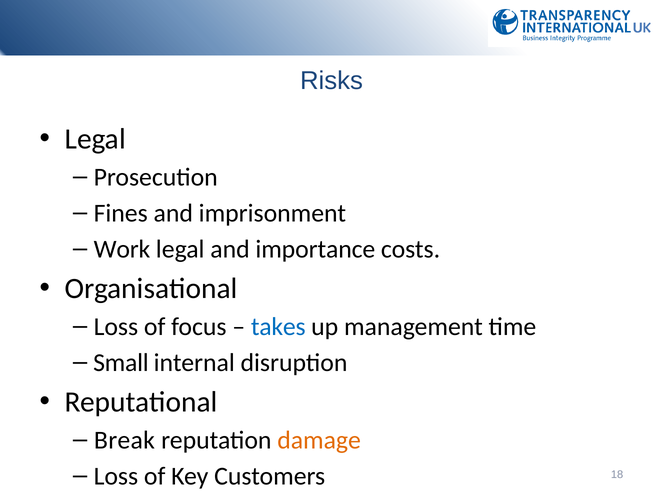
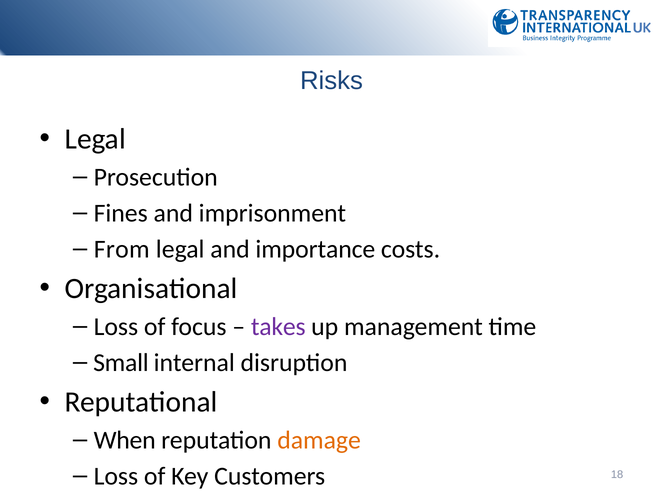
Work: Work -> From
takes colour: blue -> purple
Break: Break -> When
